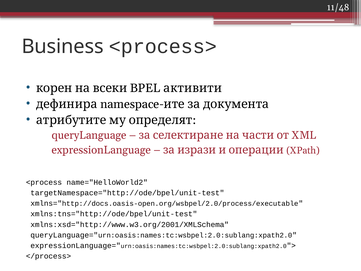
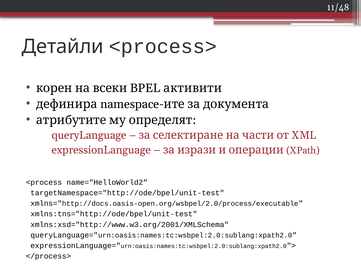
Business: Business -> Детайли
